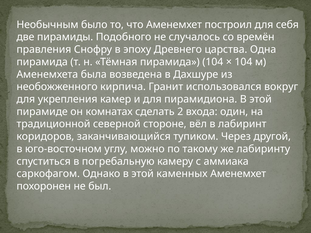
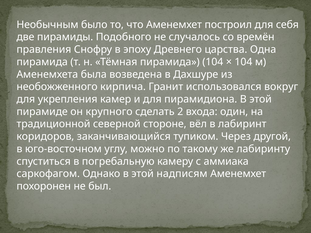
комнатах: комнатах -> крупного
каменных: каменных -> надписям
